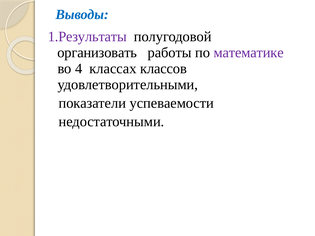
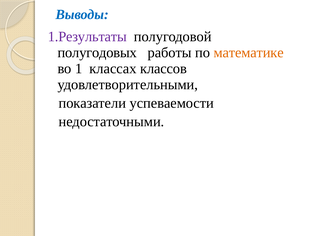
организовать: организовать -> полугодовых
математике colour: purple -> orange
4: 4 -> 1
